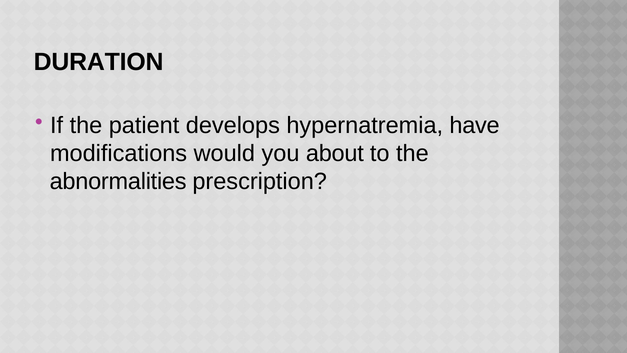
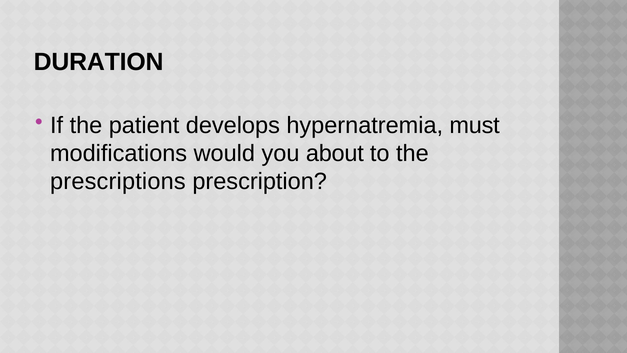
have: have -> must
abnormalities: abnormalities -> prescriptions
